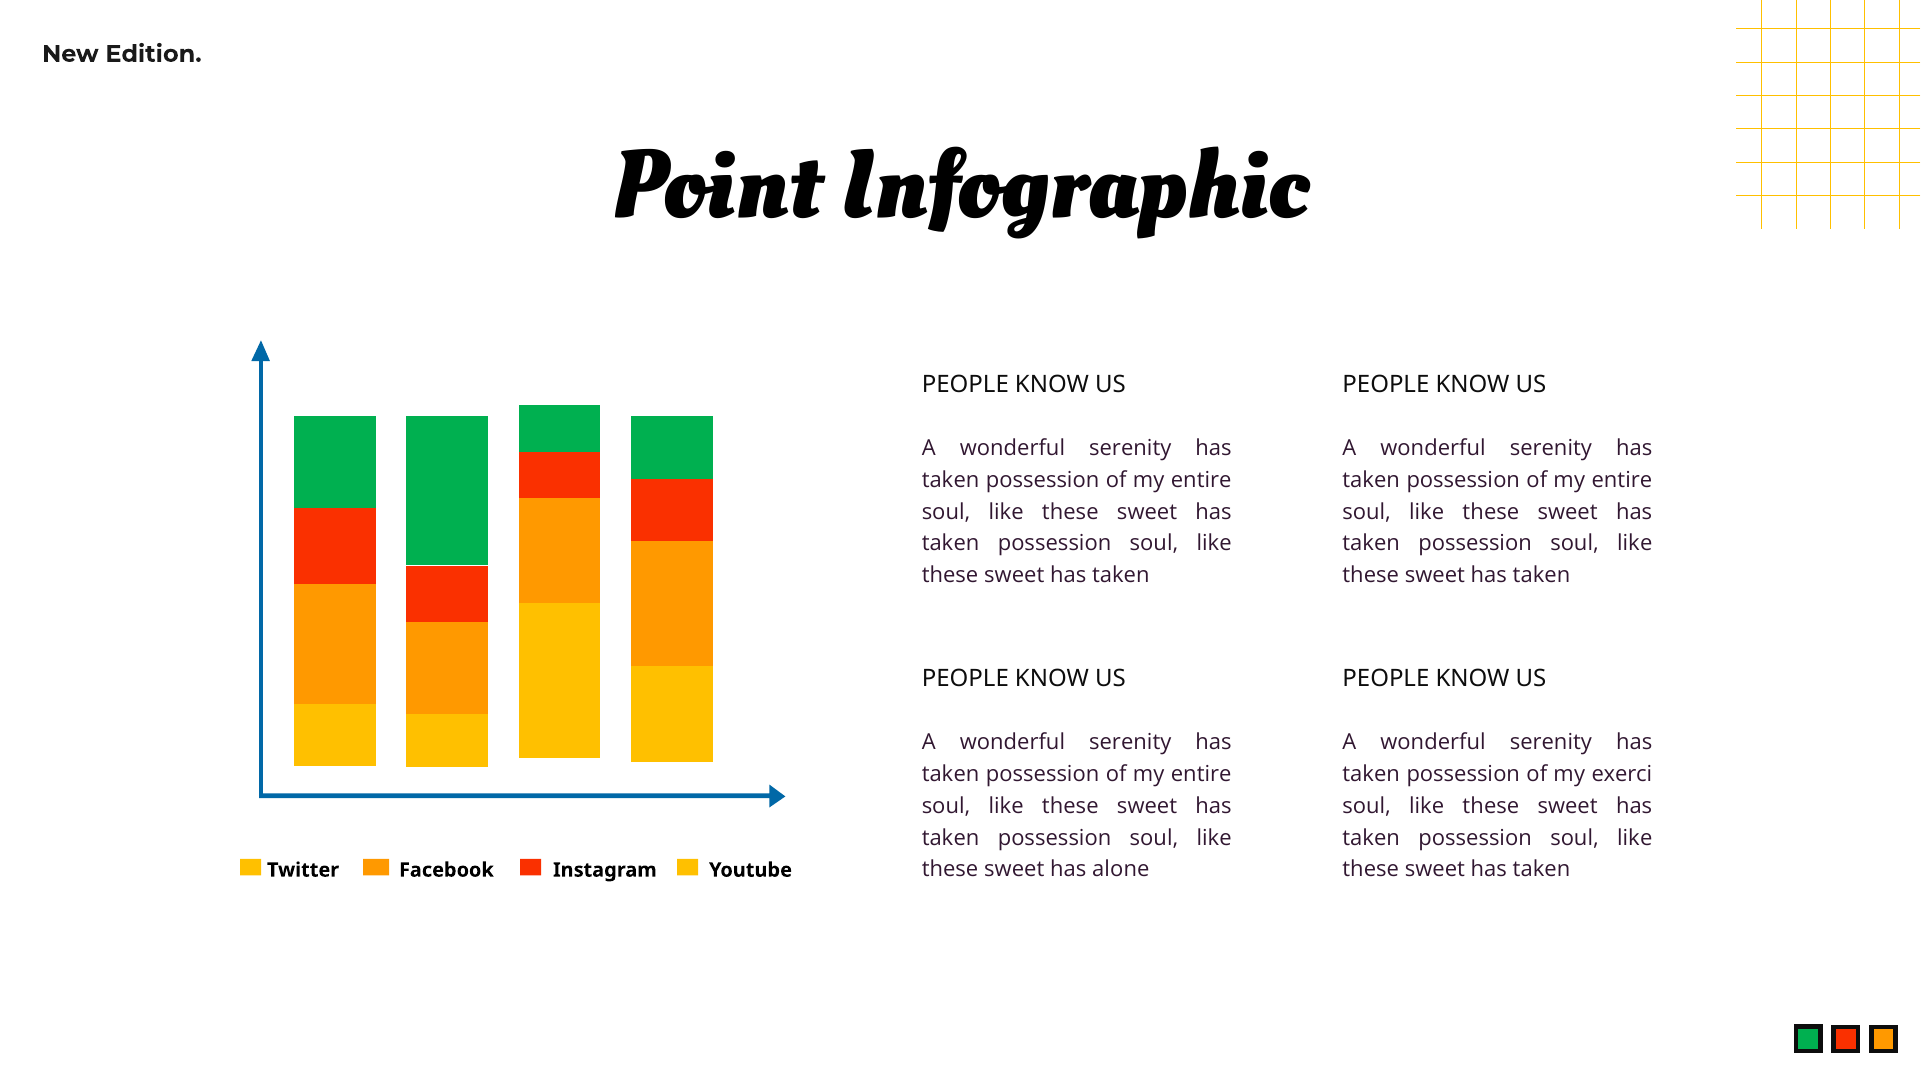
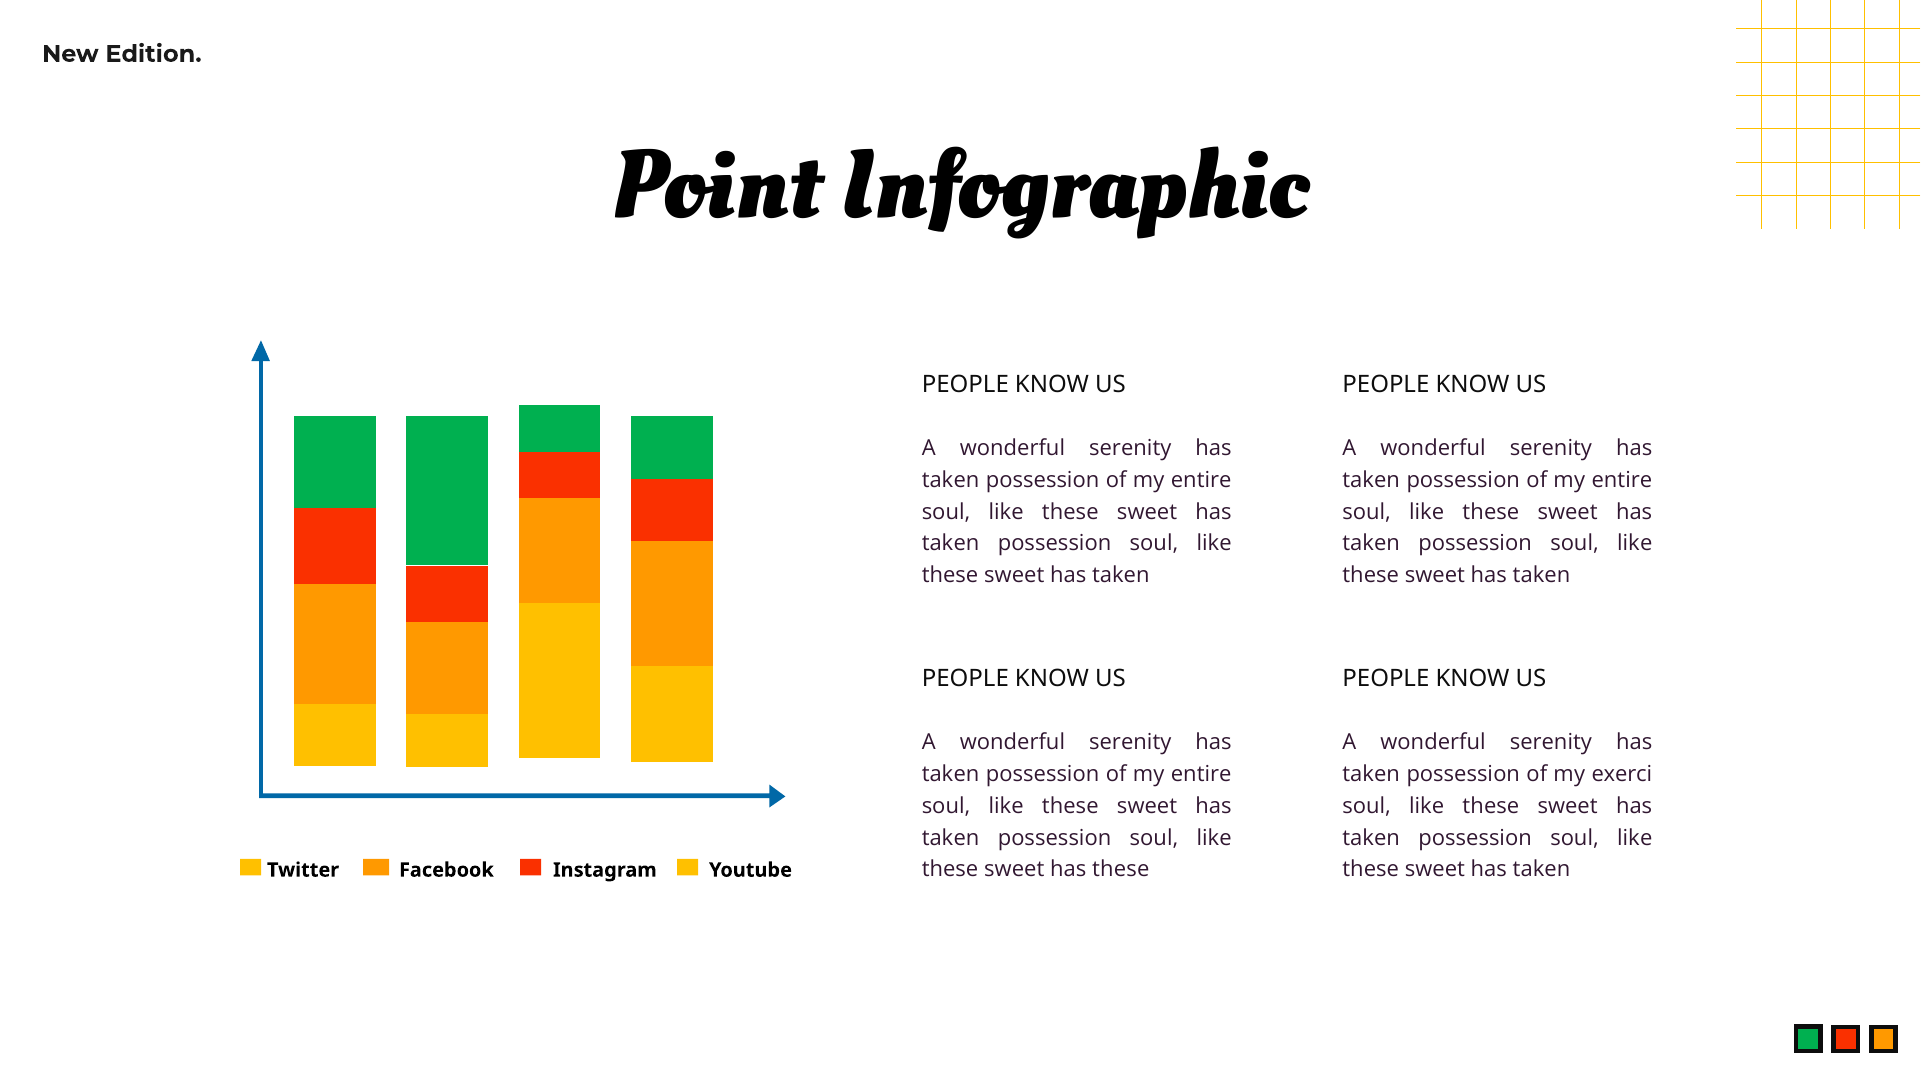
has alone: alone -> these
